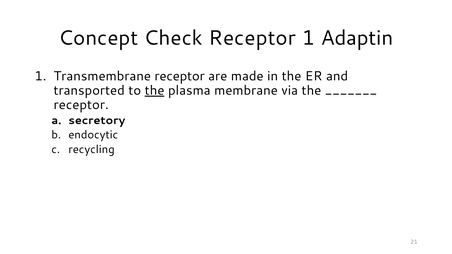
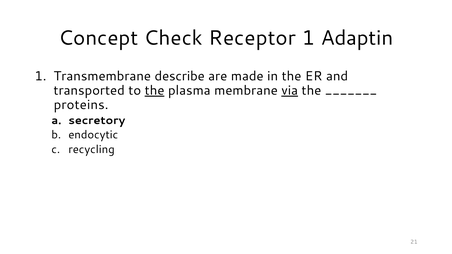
Transmembrane receptor: receptor -> describe
via underline: none -> present
receptor at (81, 105): receptor -> proteins
